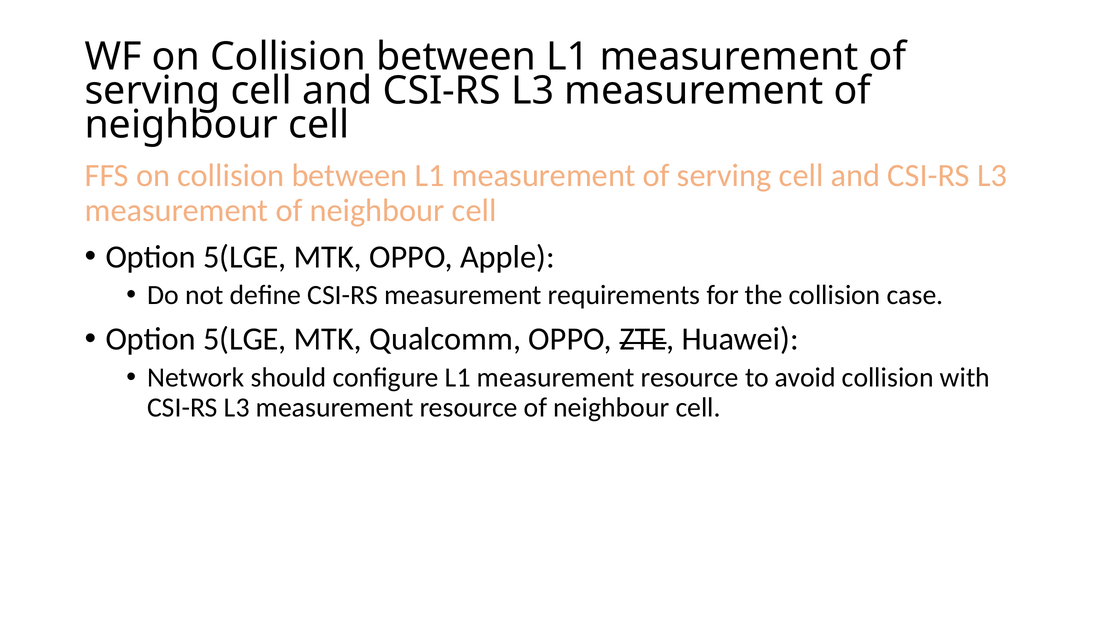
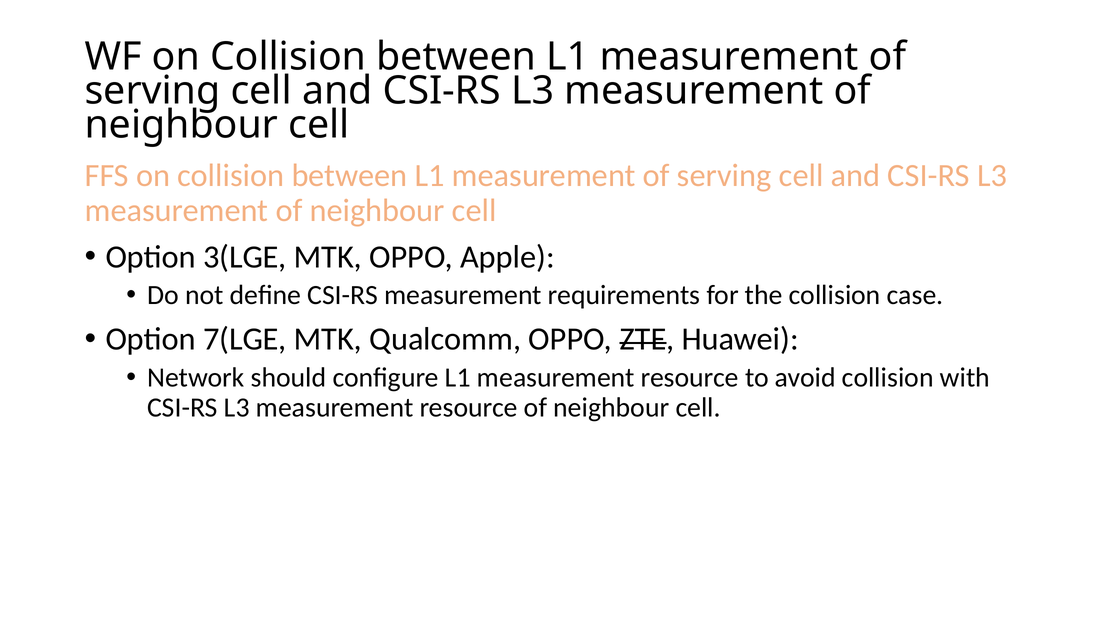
5(LGE at (245, 257): 5(LGE -> 3(LGE
5(LGE at (245, 339): 5(LGE -> 7(LGE
